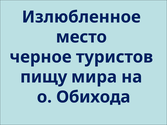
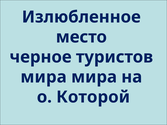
пищу at (44, 77): пищу -> мира
Обихода: Обихода -> Которой
